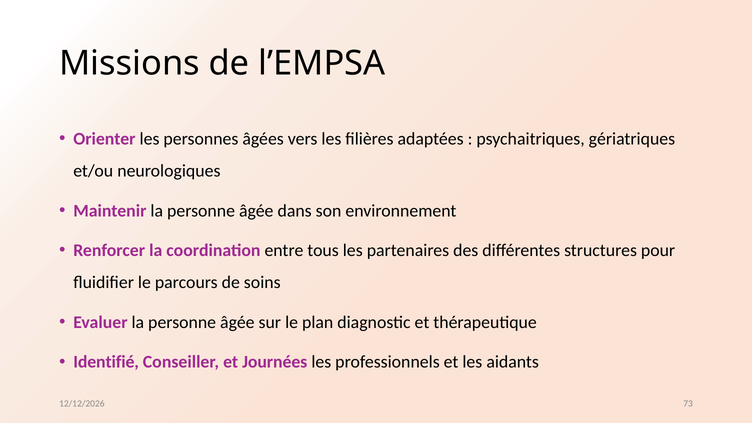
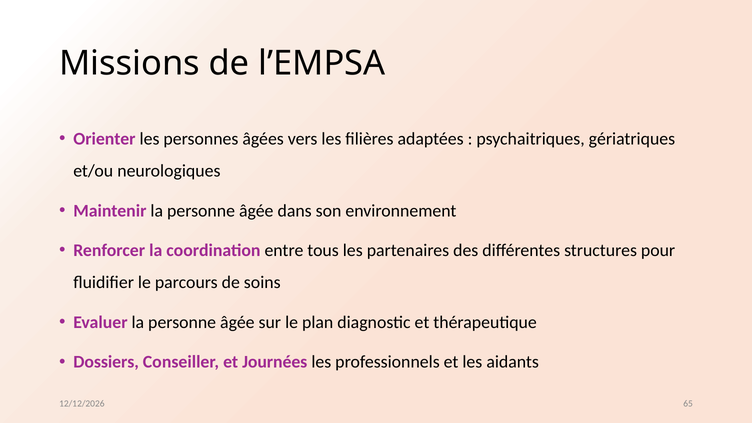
Identifié: Identifié -> Dossiers
73: 73 -> 65
